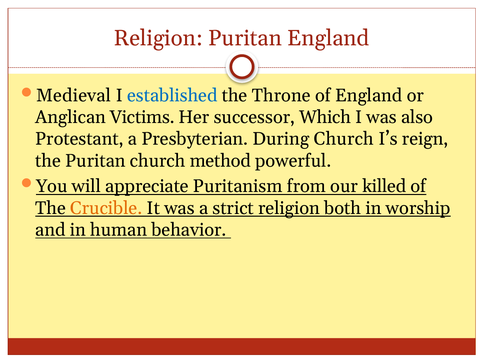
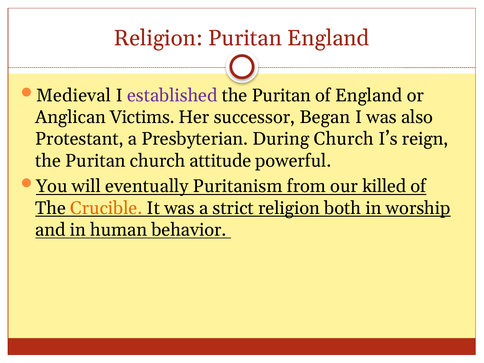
established colour: blue -> purple
Throne at (281, 95): Throne -> Puritan
Which: Which -> Began
method: method -> attitude
appreciate: appreciate -> eventually
